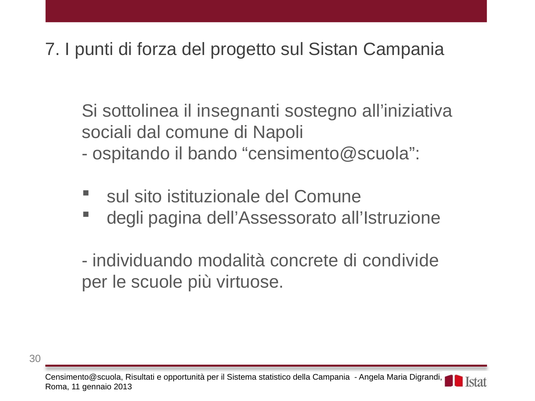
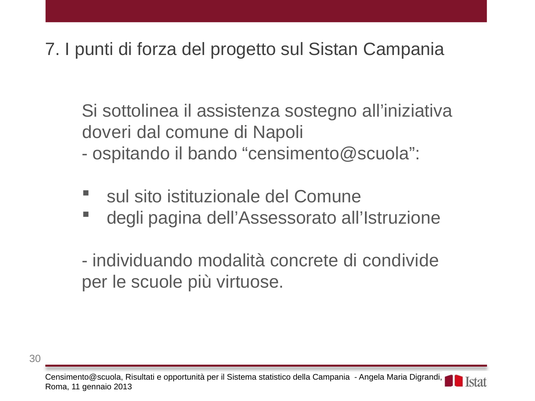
insegnanti: insegnanti -> assistenza
sociali: sociali -> doveri
